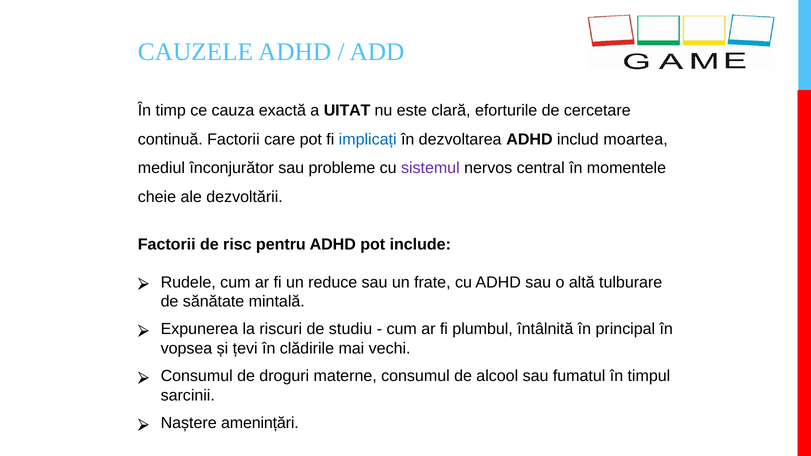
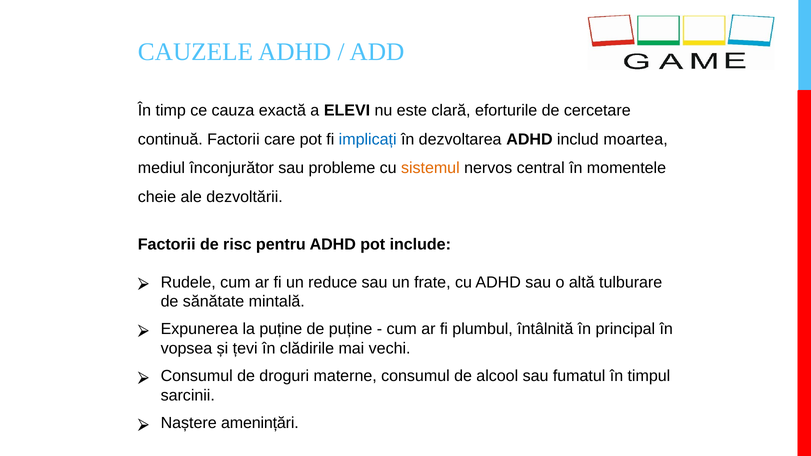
UITAT: UITAT -> ELEVI
sistemul colour: purple -> orange
la riscuri: riscuri -> puține
de studiu: studiu -> puține
